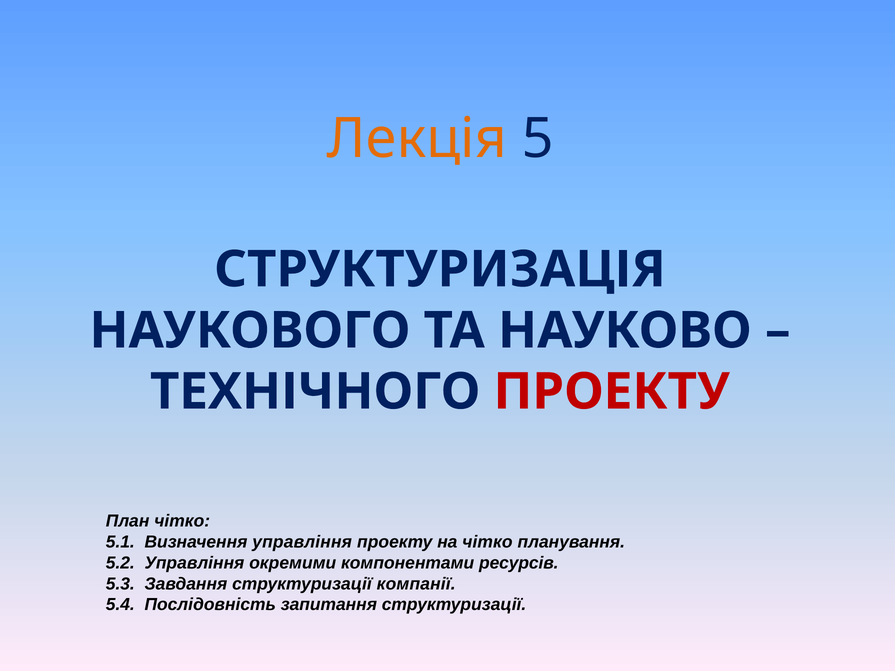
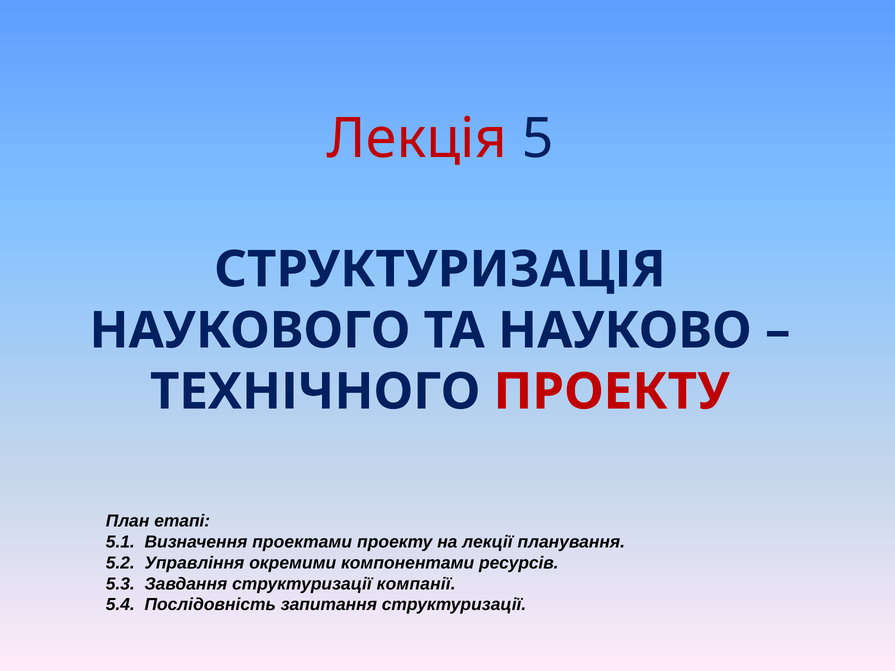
Лекція colour: orange -> red
План чітко: чітко -> етапі
Визначення управління: управління -> проектами
на чітко: чітко -> лекції
